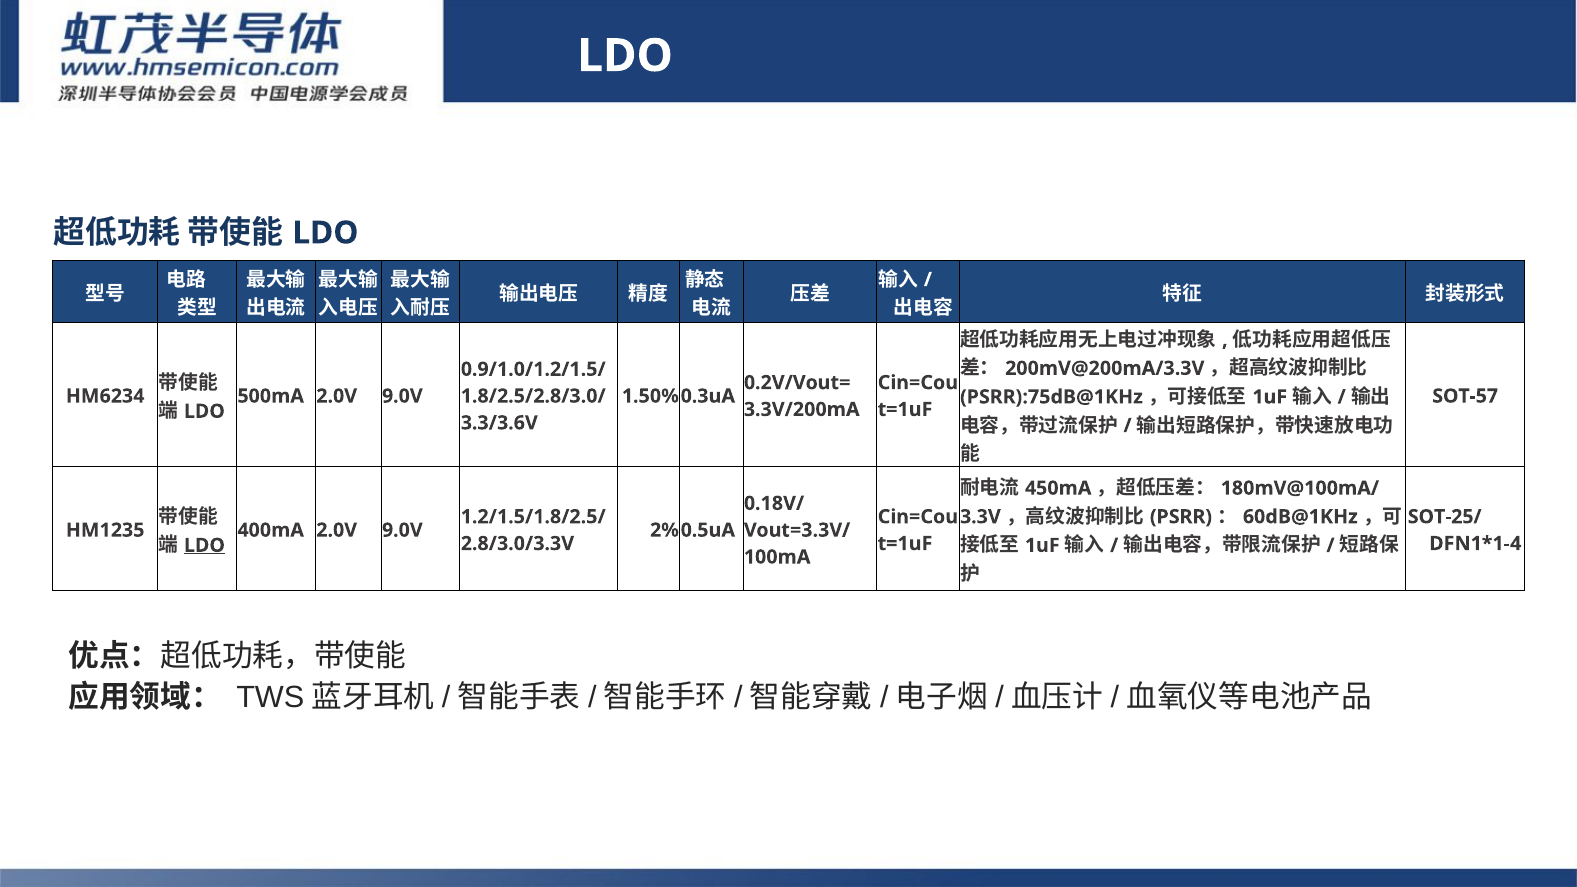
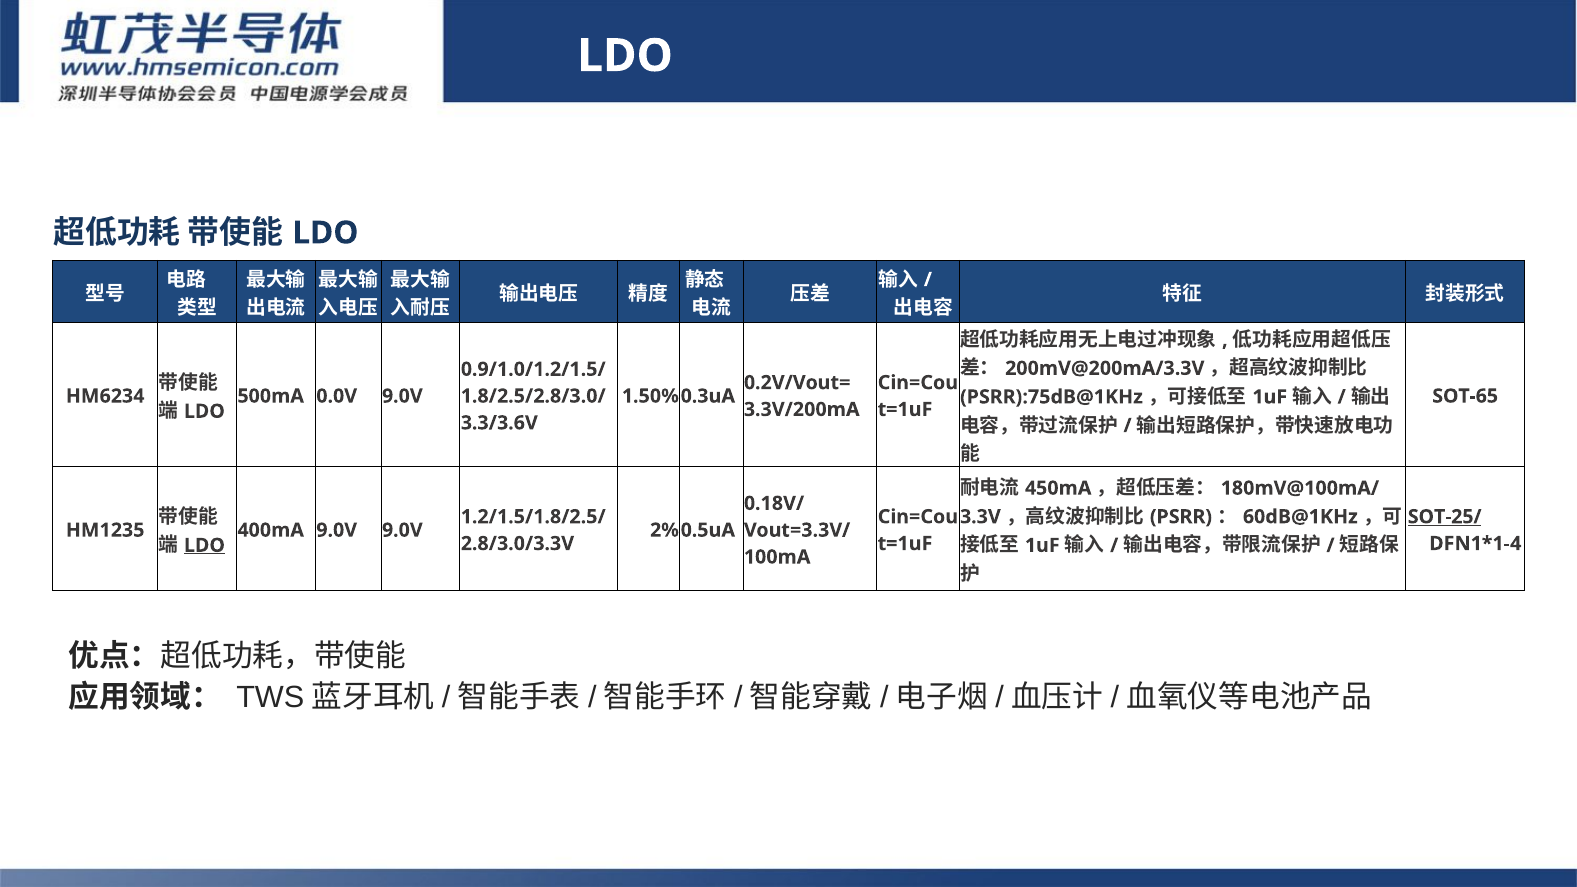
500mA 2.0V: 2.0V -> 0.0V
SOT-57: SOT-57 -> SOT-65
SOT-25/ underline: none -> present
400mA 2.0V: 2.0V -> 9.0V
